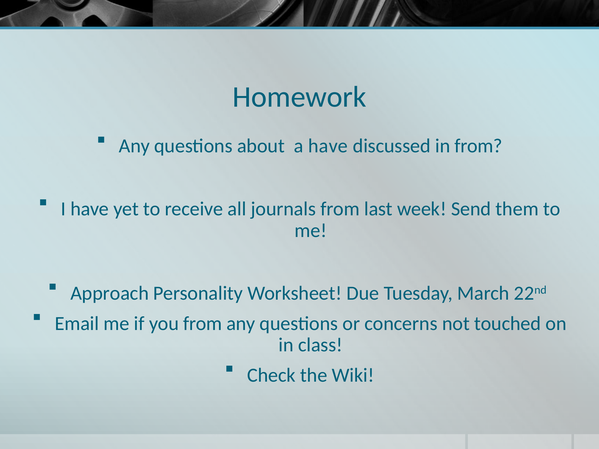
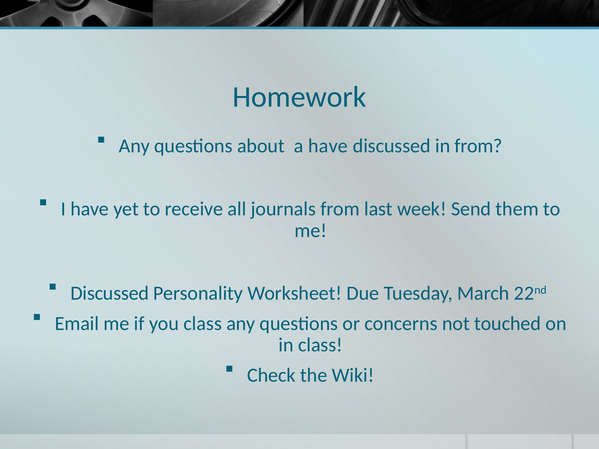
Approach at (110, 293): Approach -> Discussed
you from: from -> class
